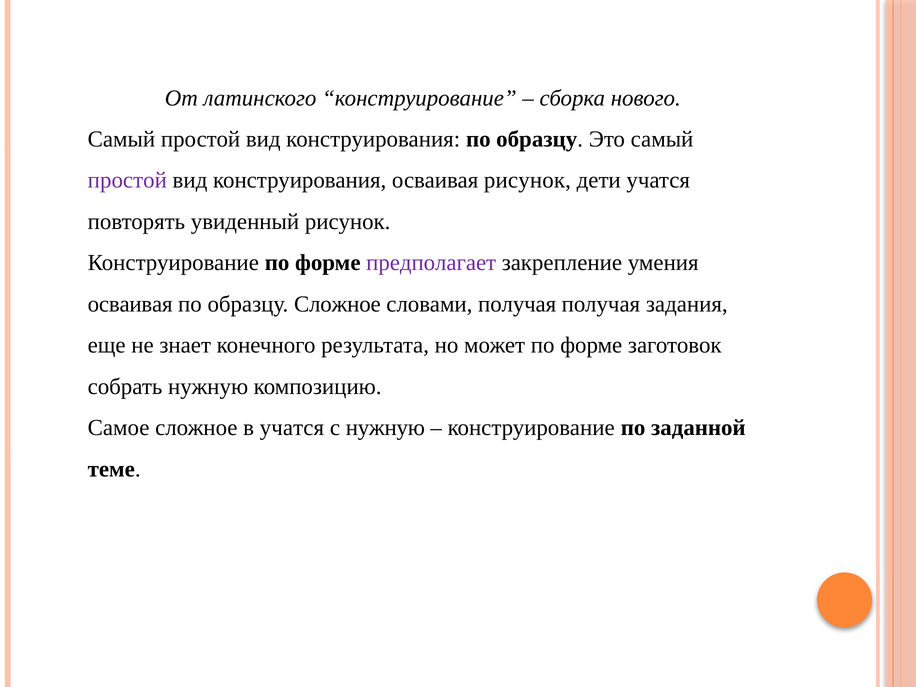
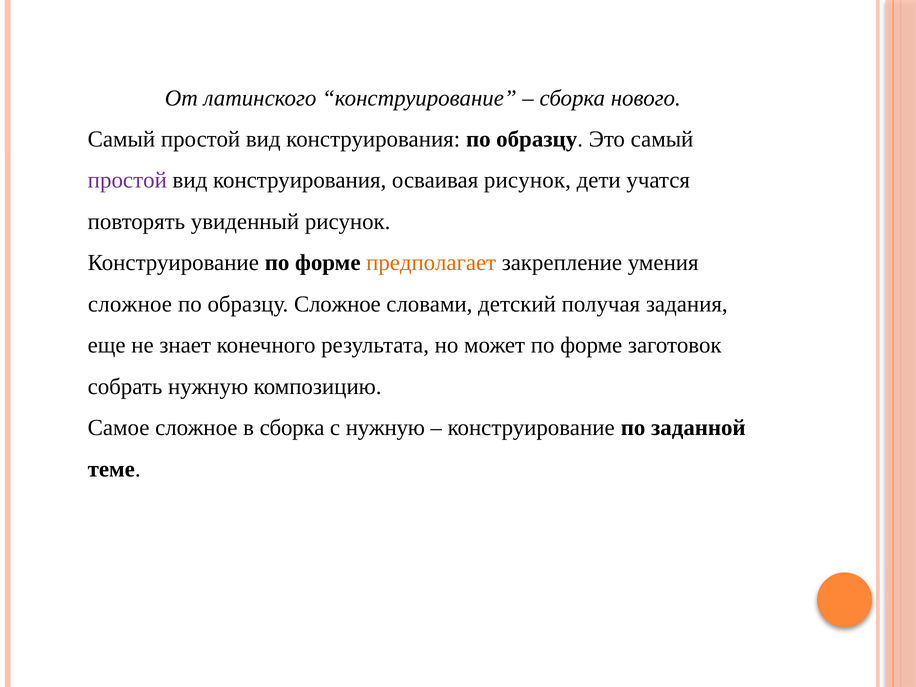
предполагает colour: purple -> orange
осваивая at (130, 304): осваивая -> сложное
словами получая: получая -> детский
в учатся: учатся -> сборка
